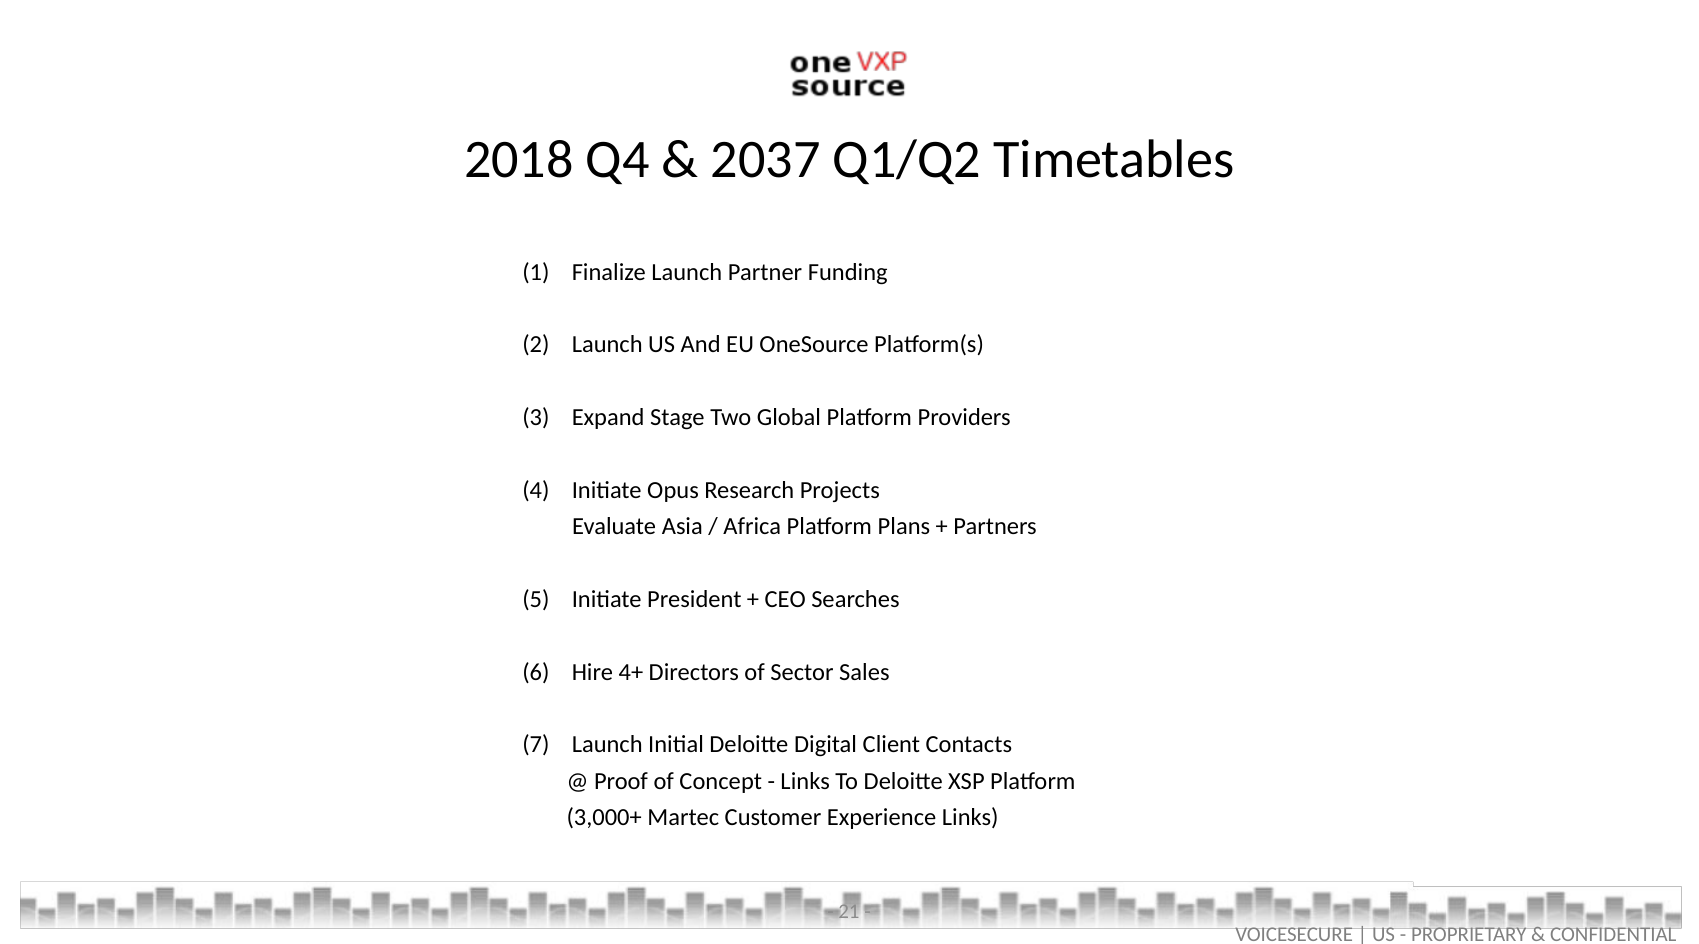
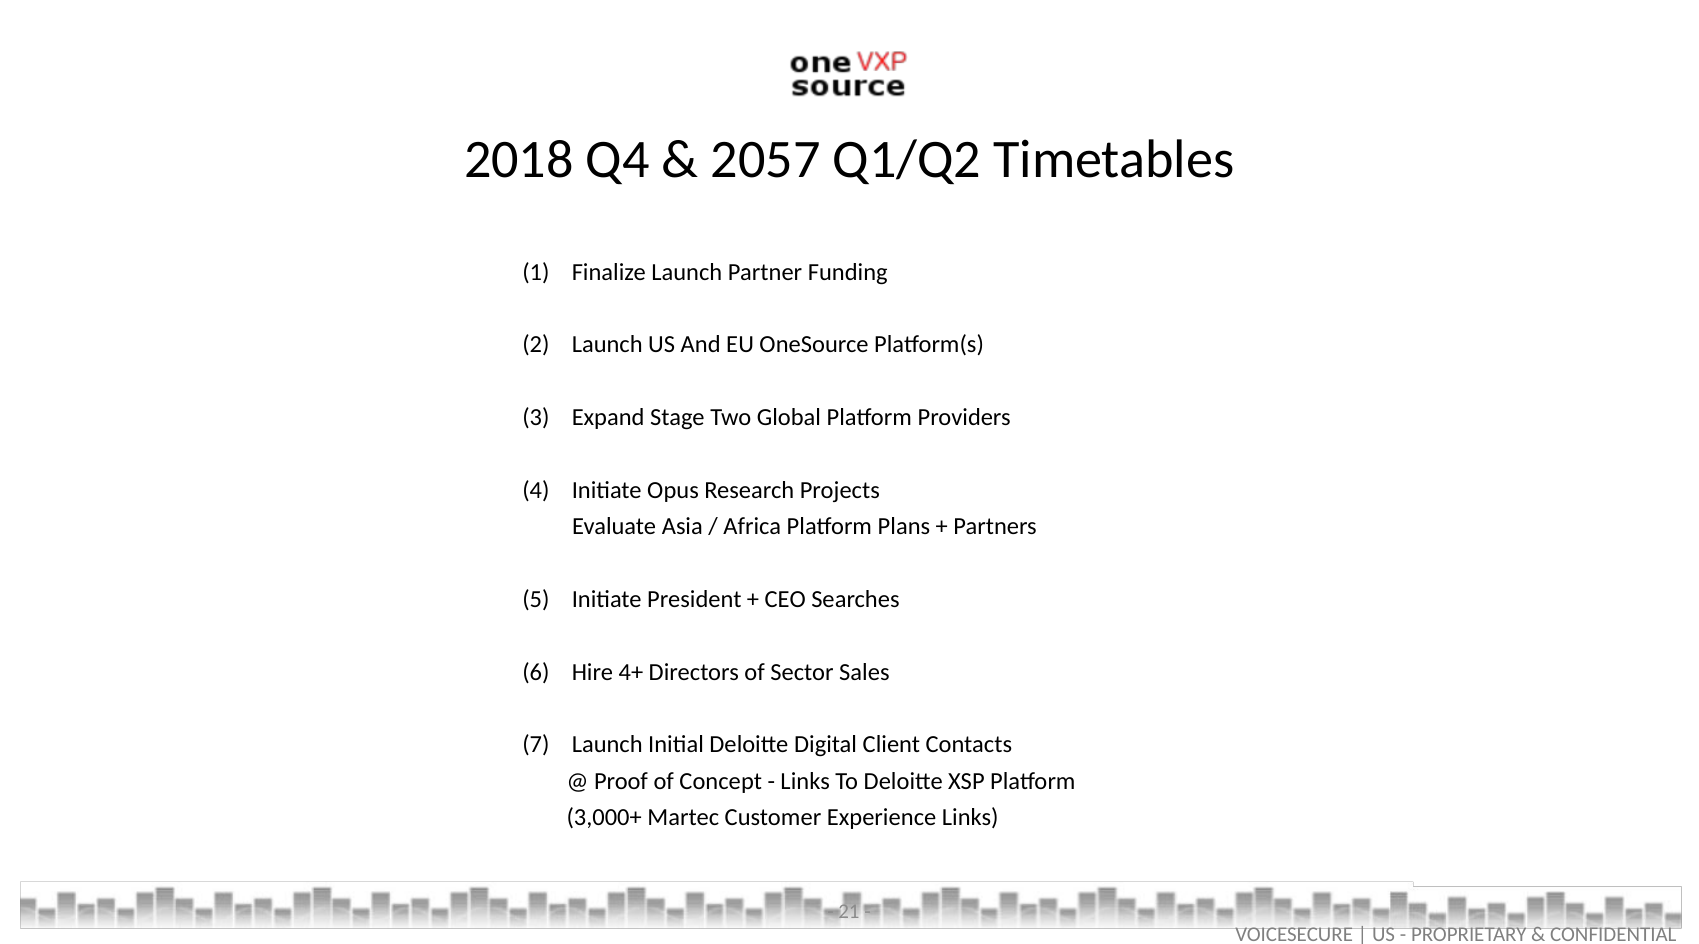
2037: 2037 -> 2057
